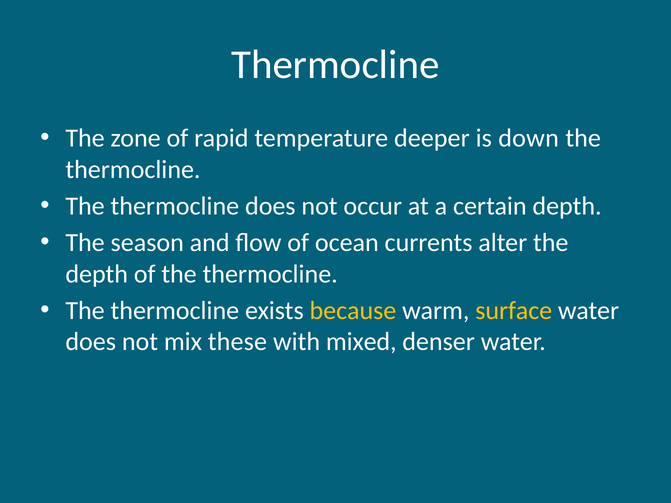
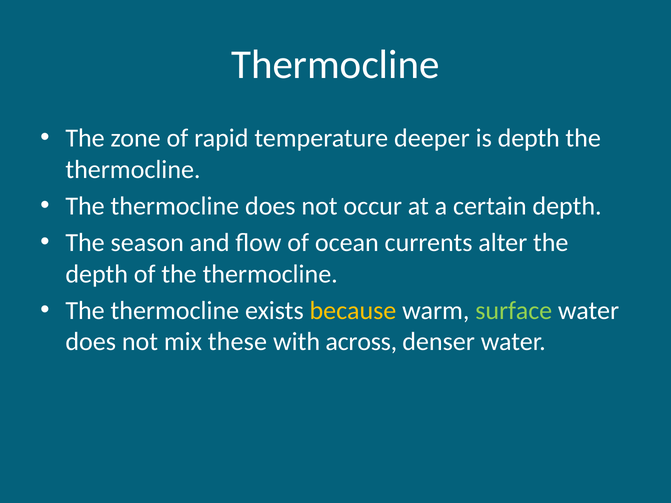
is down: down -> depth
surface colour: yellow -> light green
mixed: mixed -> across
